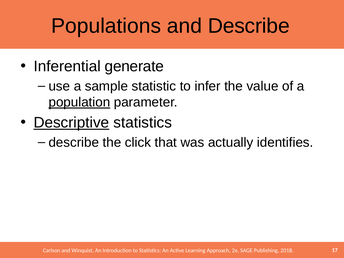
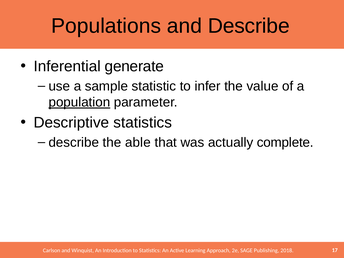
Descriptive underline: present -> none
click: click -> able
identifies: identifies -> complete
